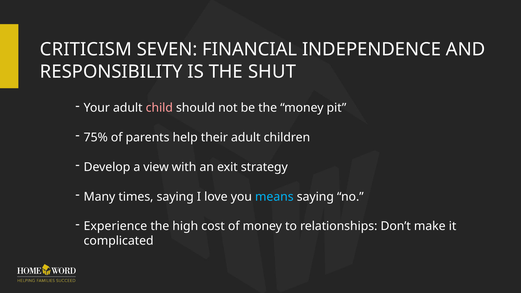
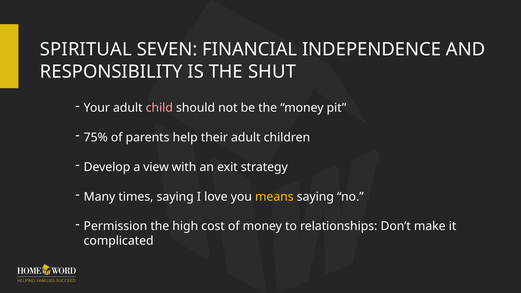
CRITICISM: CRITICISM -> SPIRITUAL
means colour: light blue -> yellow
Experience: Experience -> Permission
